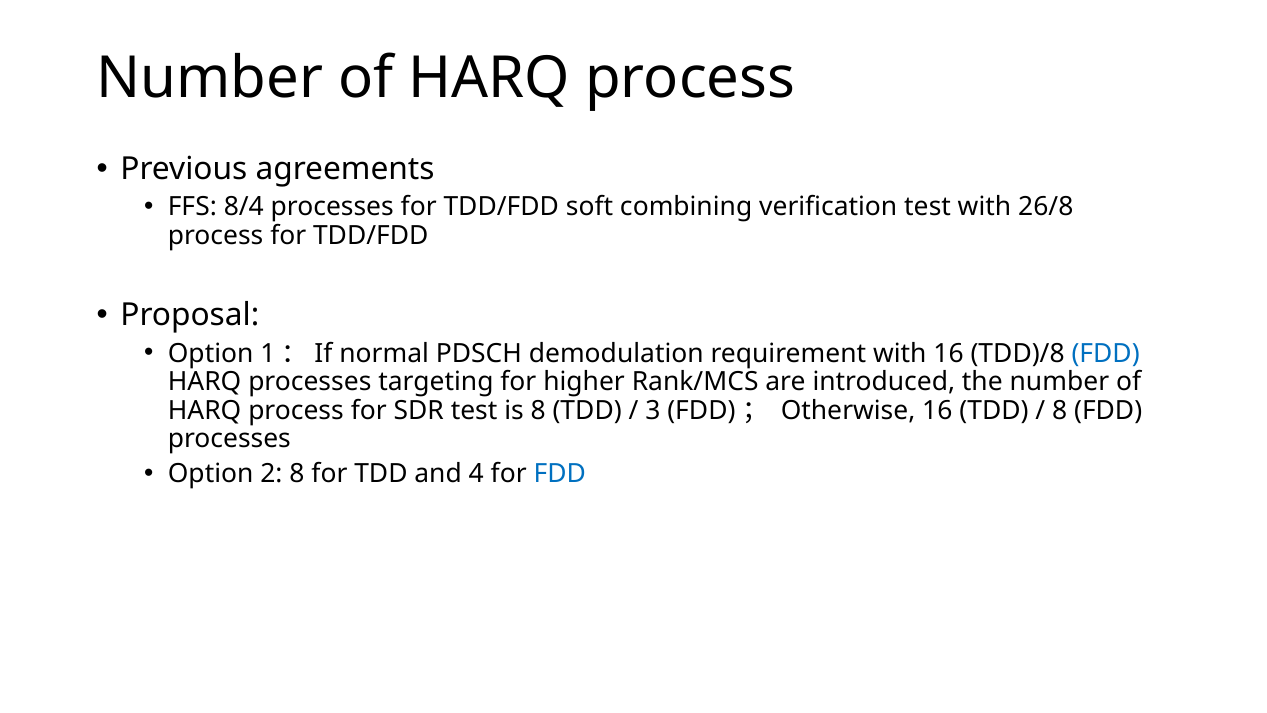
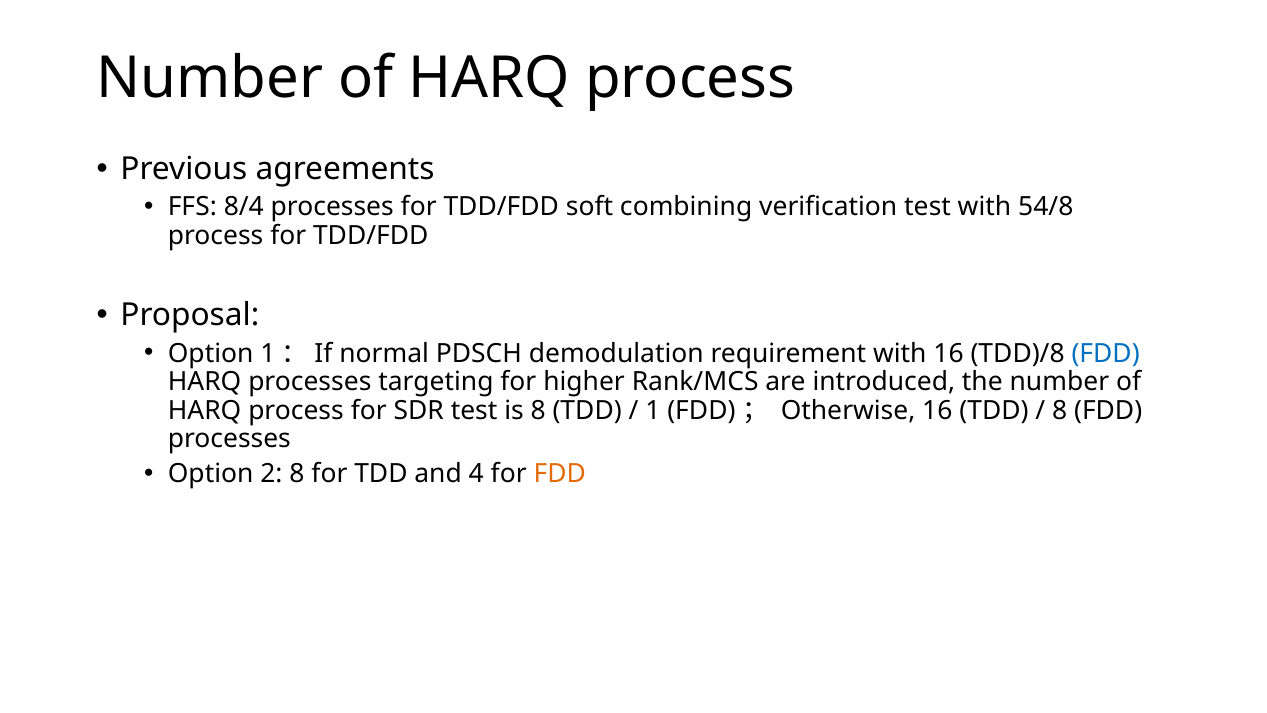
26/8: 26/8 -> 54/8
3 at (653, 410): 3 -> 1
FDD at (560, 474) colour: blue -> orange
